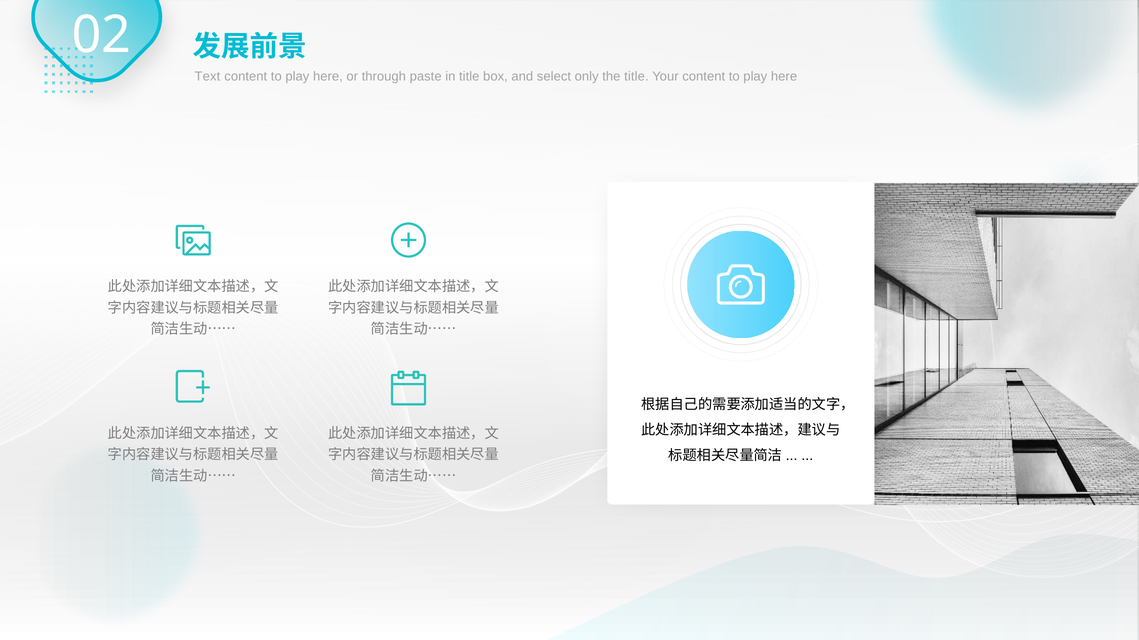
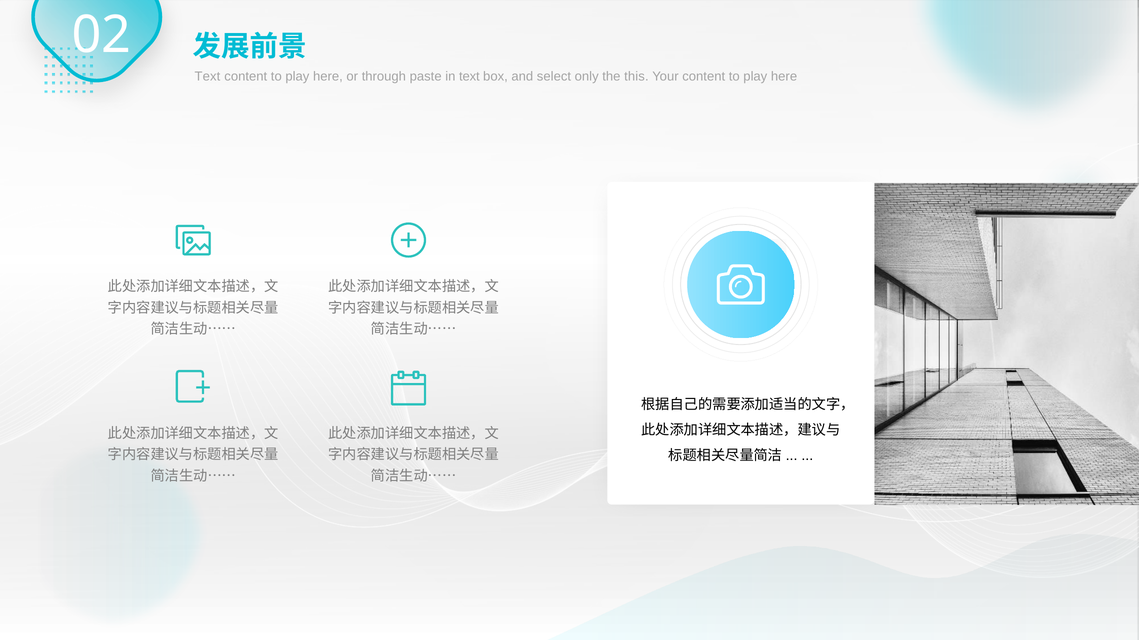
in title: title -> text
the title: title -> this
